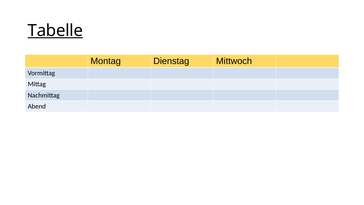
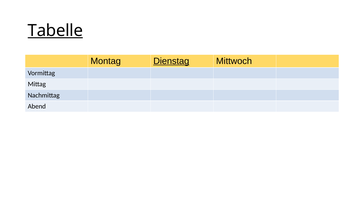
Dienstag underline: none -> present
